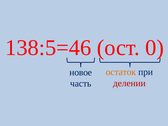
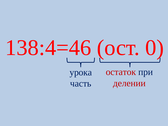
138:5=46: 138:5=46 -> 138:4=46
остаток colour: orange -> red
новое: новое -> урока
